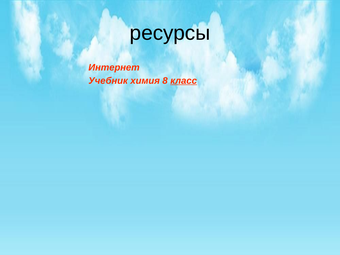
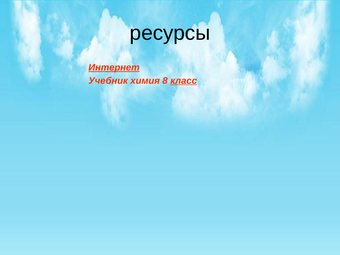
Интернет underline: none -> present
